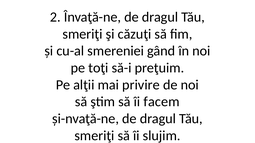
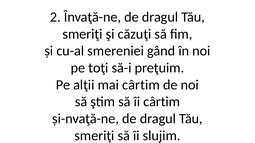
mai privire: privire -> cârtim
îi facem: facem -> cârtim
